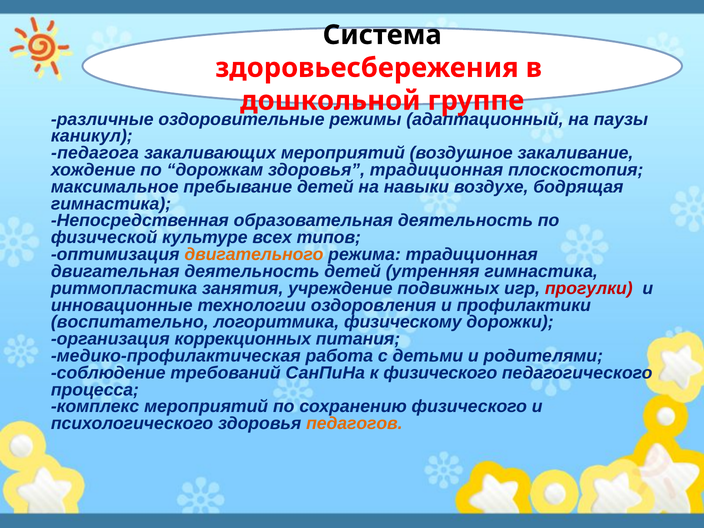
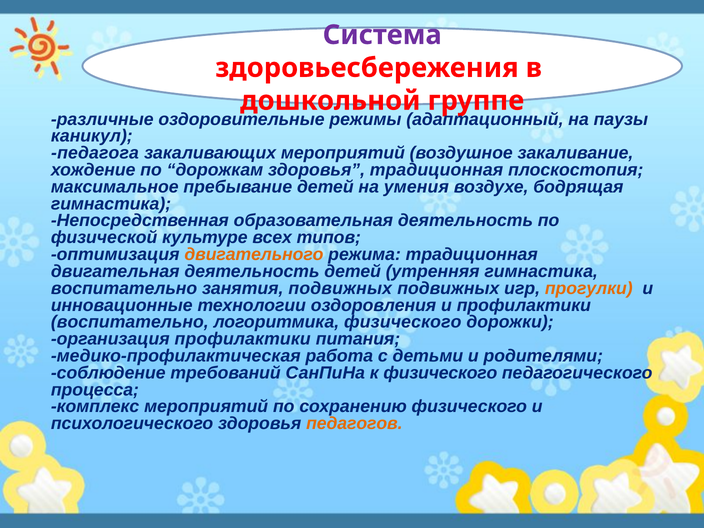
Система colour: black -> purple
навыки: навыки -> умения
ритмопластика at (124, 288): ритмопластика -> воспитательно
занятия учреждение: учреждение -> подвижных
прогулки colour: red -> orange
логоритмика физическому: физическому -> физического
организация коррекционных: коррекционных -> профилактики
